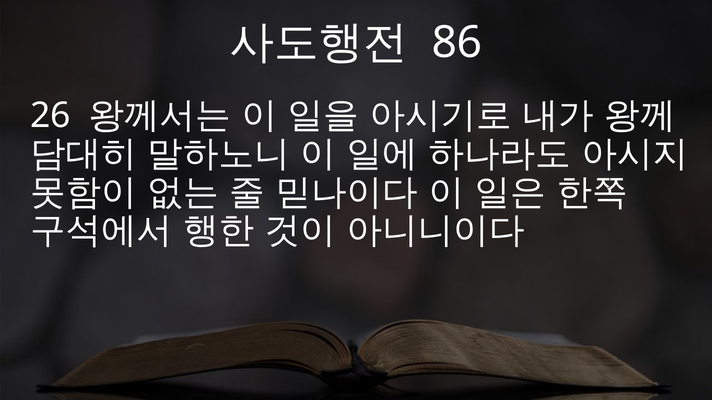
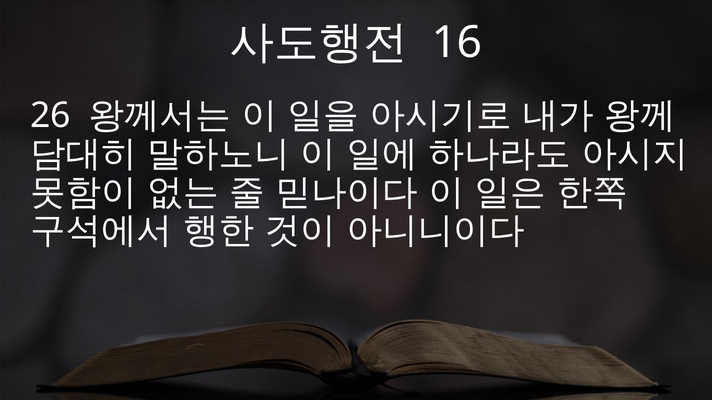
86: 86 -> 16
